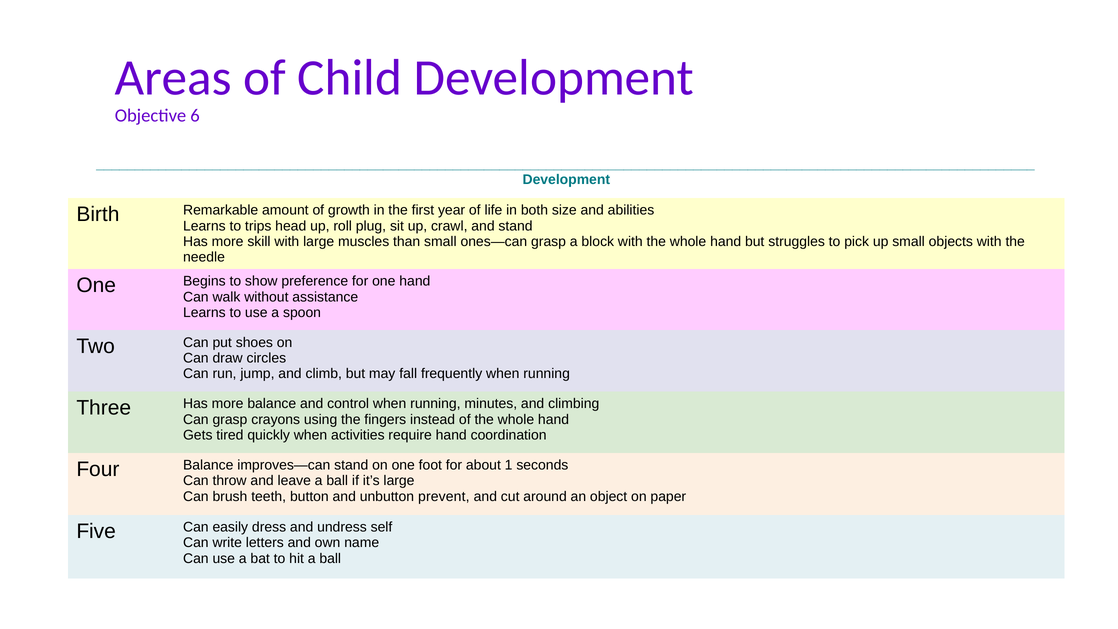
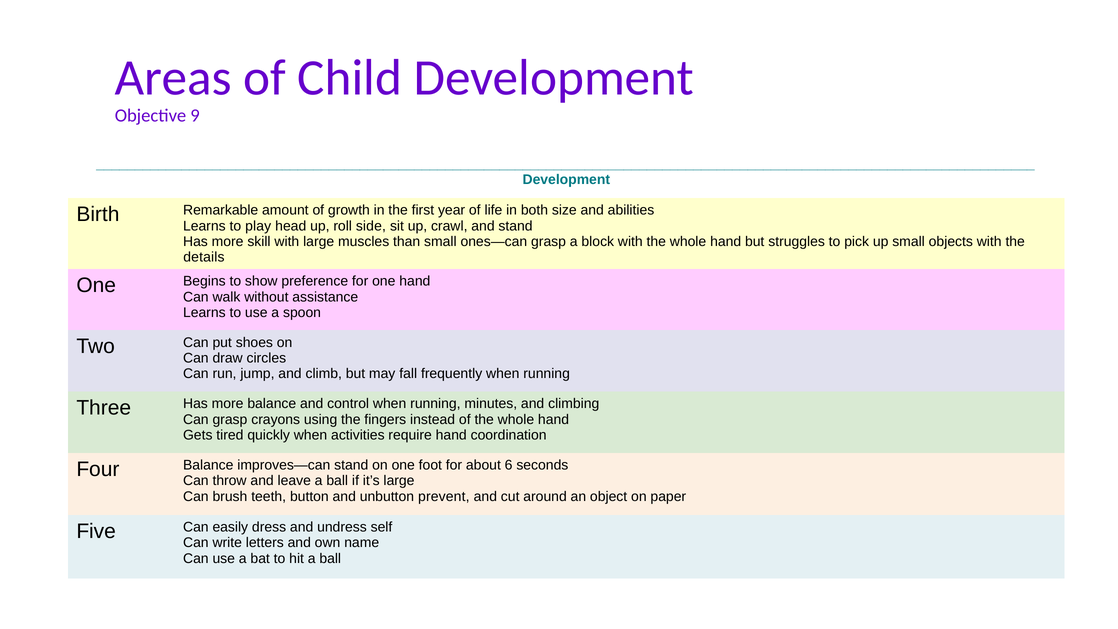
6: 6 -> 9
trips: trips -> play
plug: plug -> side
needle: needle -> details
1: 1 -> 6
